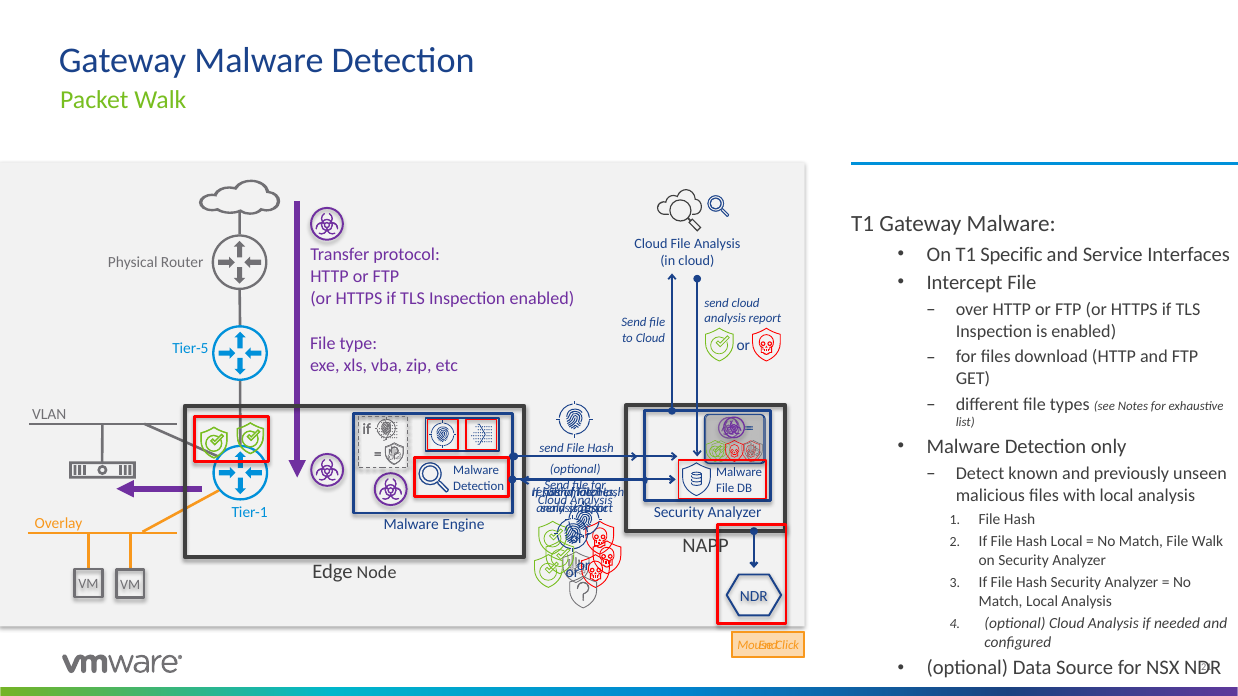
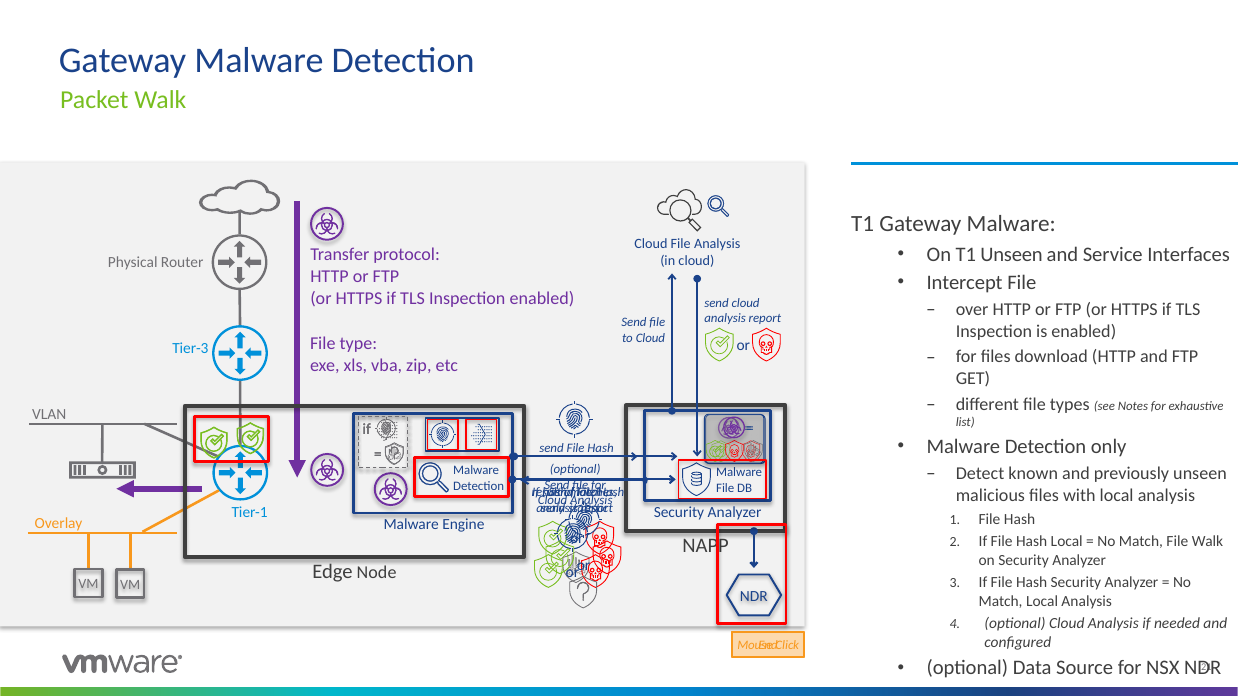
T1 Specific: Specific -> Unseen
Tier-5: Tier-5 -> Tier-3
